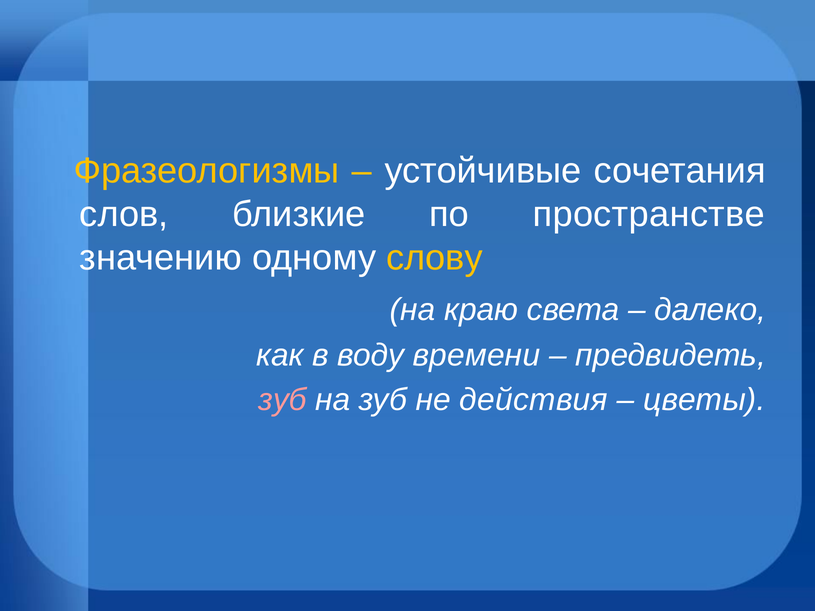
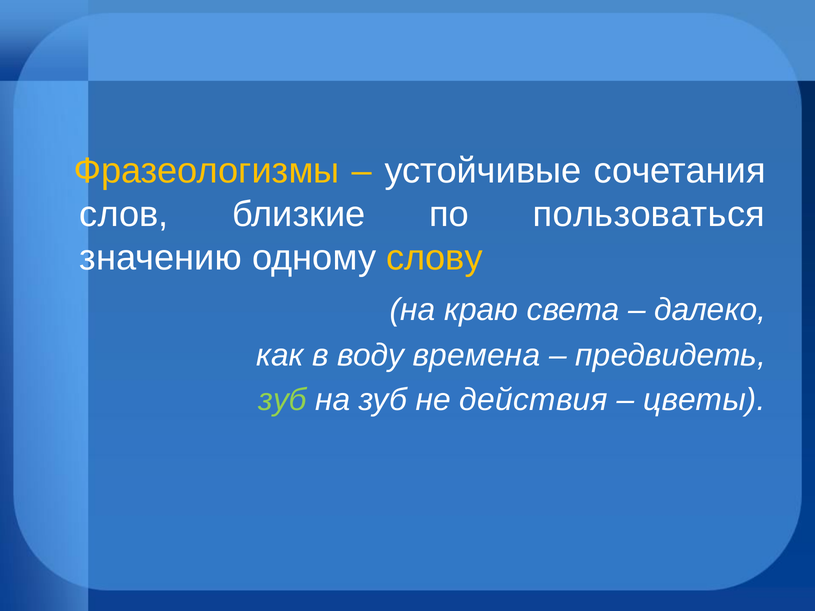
пространстве: пространстве -> пользоваться
времени: времени -> времена
зуб at (283, 400) colour: pink -> light green
